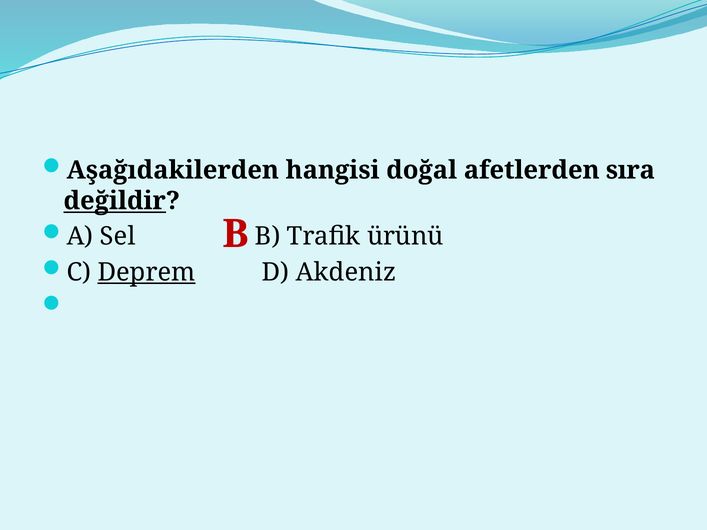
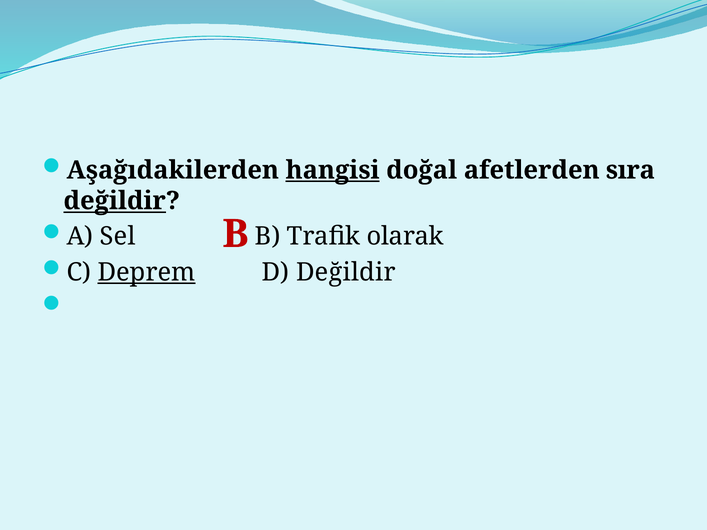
hangisi underline: none -> present
ürünü: ürünü -> olarak
D Akdeniz: Akdeniz -> Değildir
